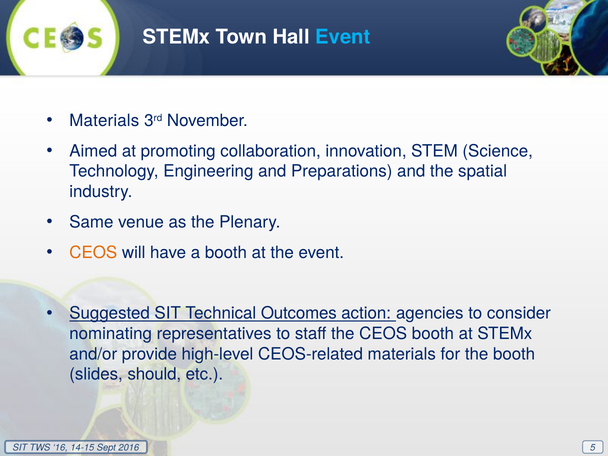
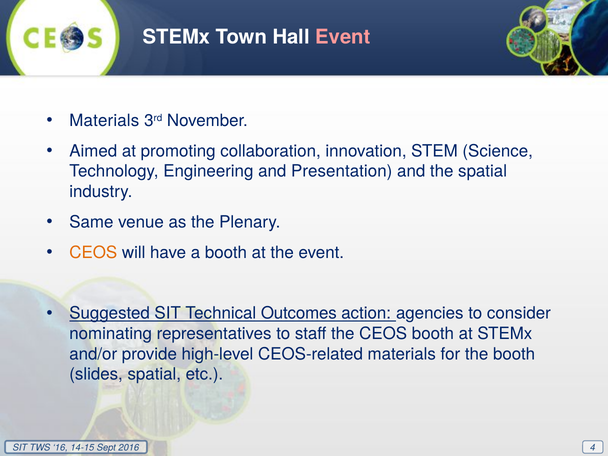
Event at (343, 37) colour: light blue -> pink
Preparations: Preparations -> Presentation
slides should: should -> spatial
5: 5 -> 4
